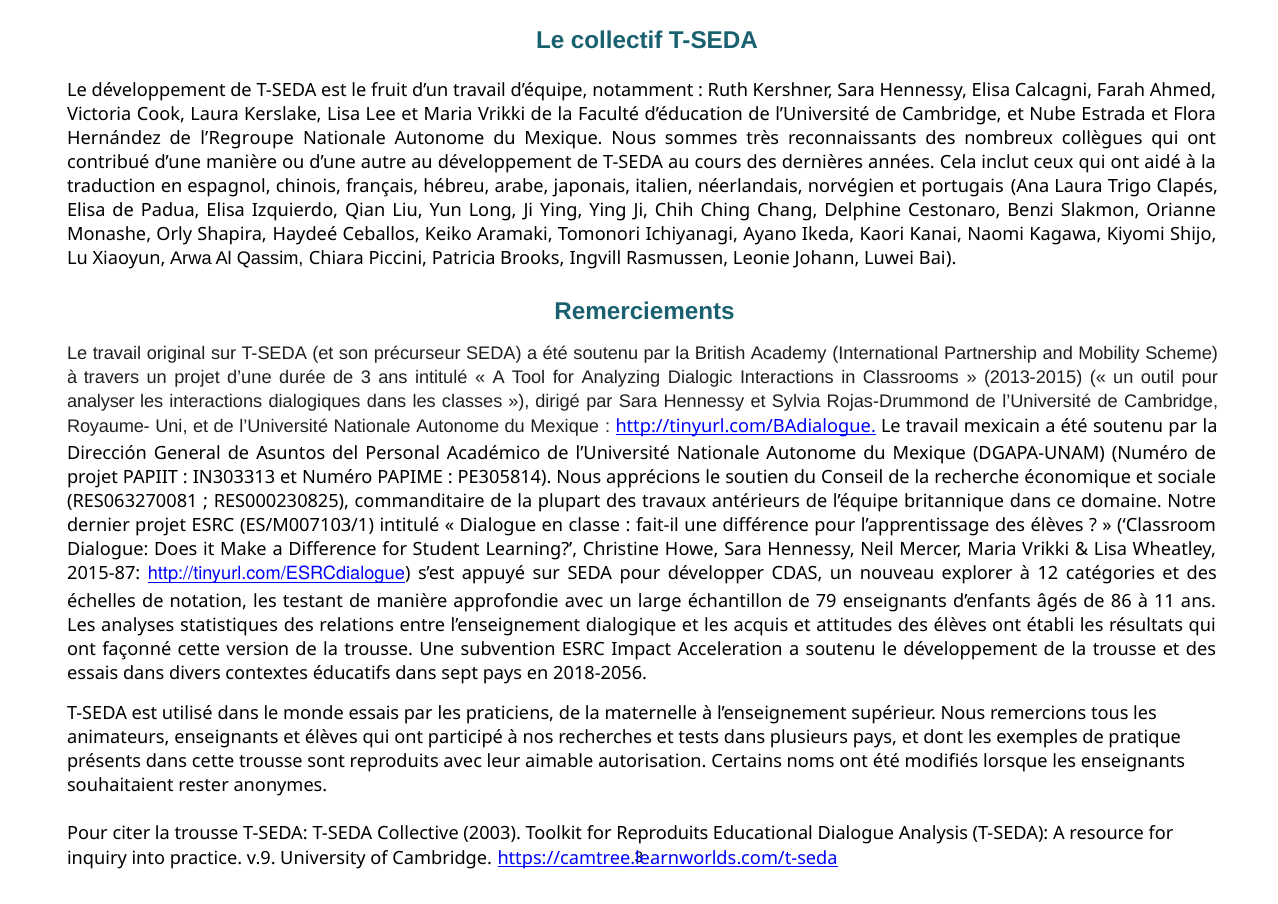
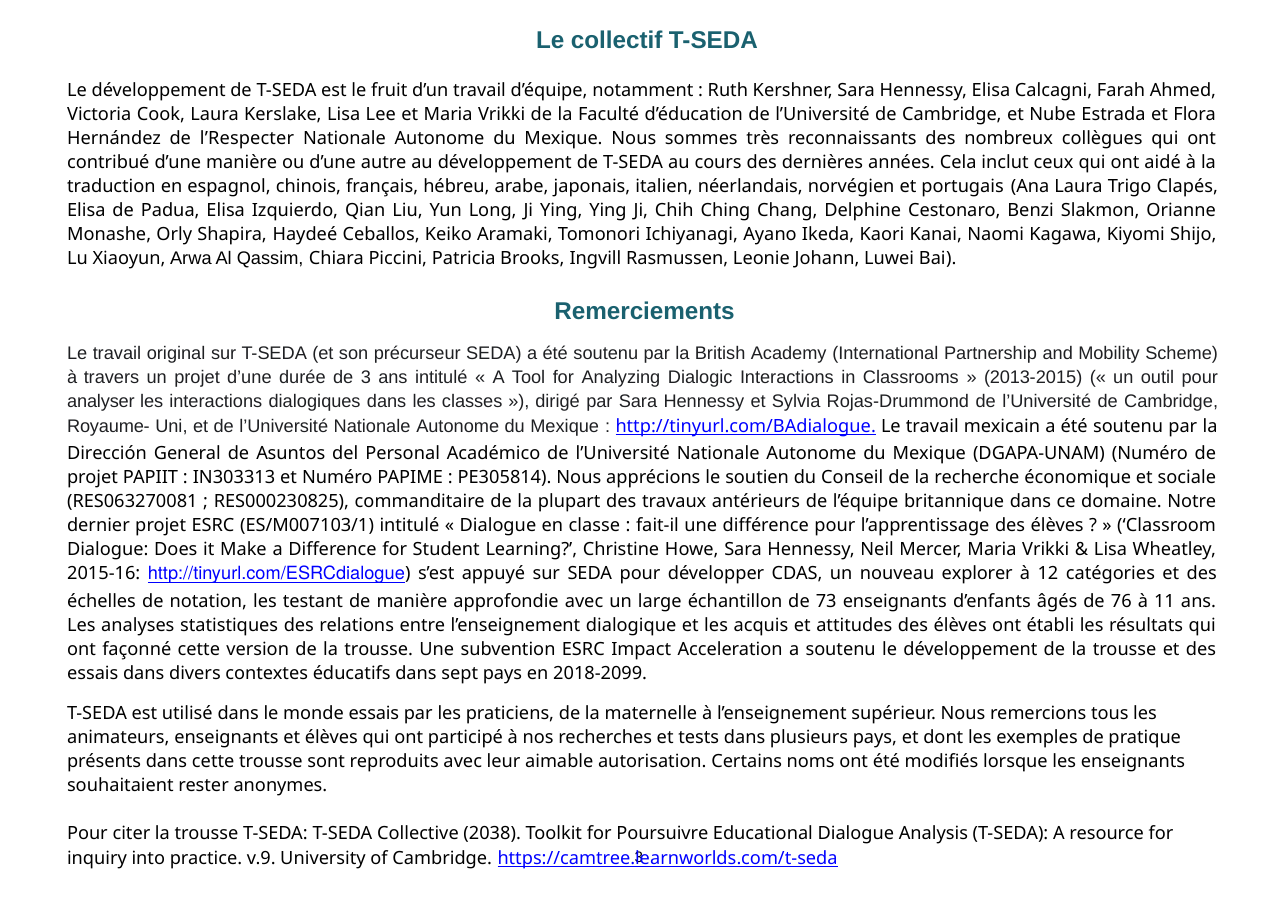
l’Regroupe: l’Regroupe -> l’Respecter
2015-87: 2015-87 -> 2015-16
79: 79 -> 73
86: 86 -> 76
2018-2056: 2018-2056 -> 2018-2099
2003: 2003 -> 2038
for Reproduits: Reproduits -> Poursuivre
